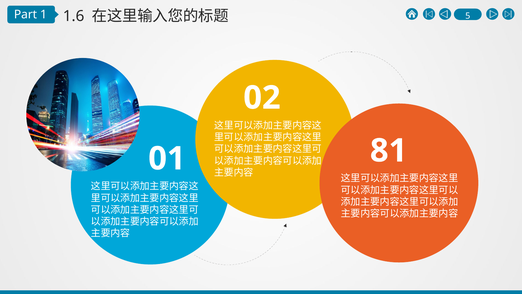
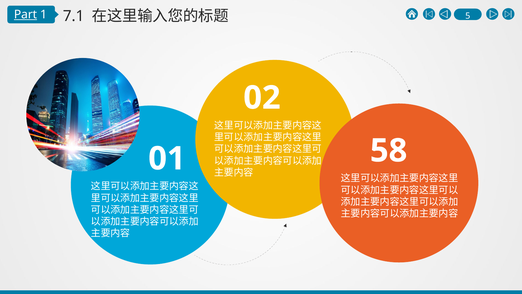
Part underline: none -> present
1.6: 1.6 -> 7.1
81: 81 -> 58
